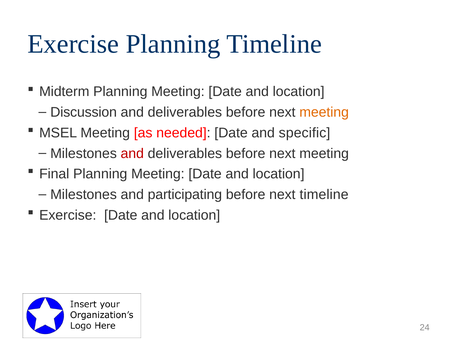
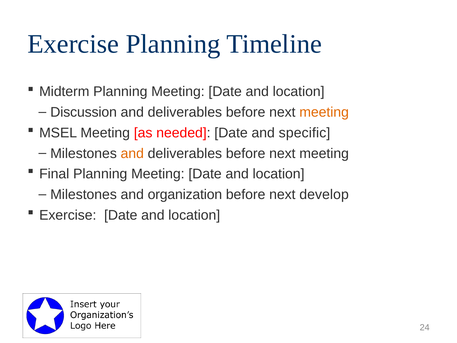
and at (132, 153) colour: red -> orange
participating: participating -> organization
next timeline: timeline -> develop
